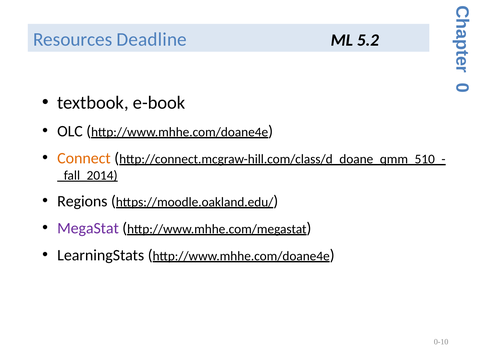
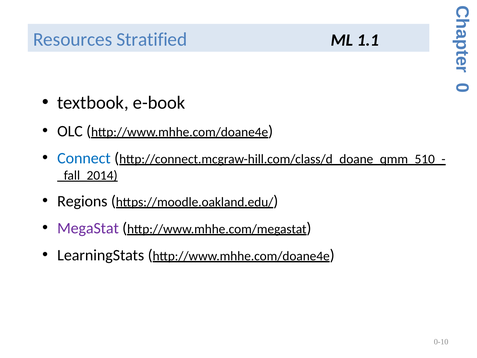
Deadline: Deadline -> Stratified
5.2: 5.2 -> 1.1
Connect colour: orange -> blue
